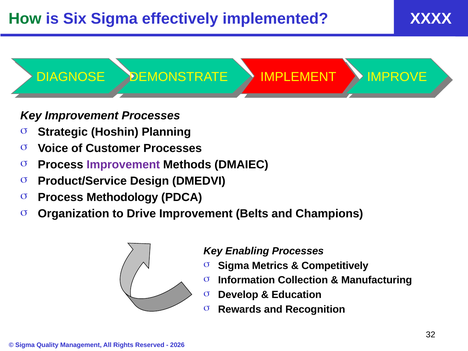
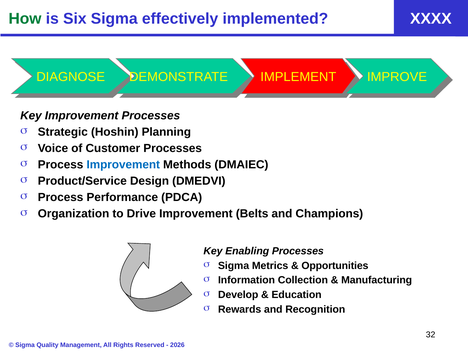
Improvement at (123, 165) colour: purple -> blue
Methodology: Methodology -> Performance
Competitively: Competitively -> Opportunities
